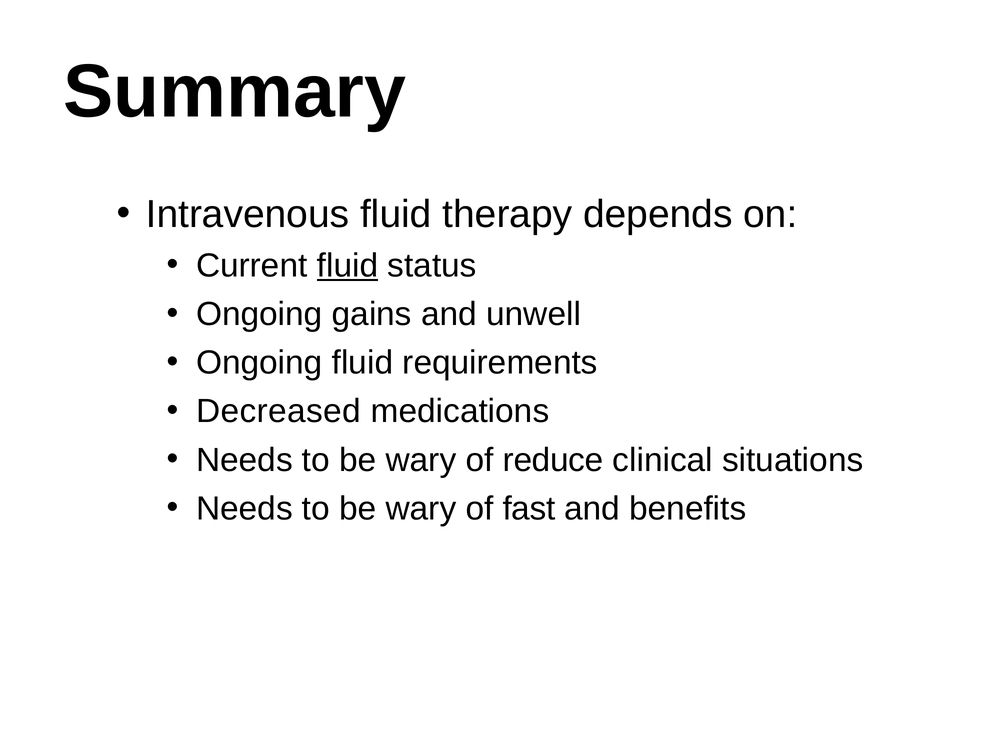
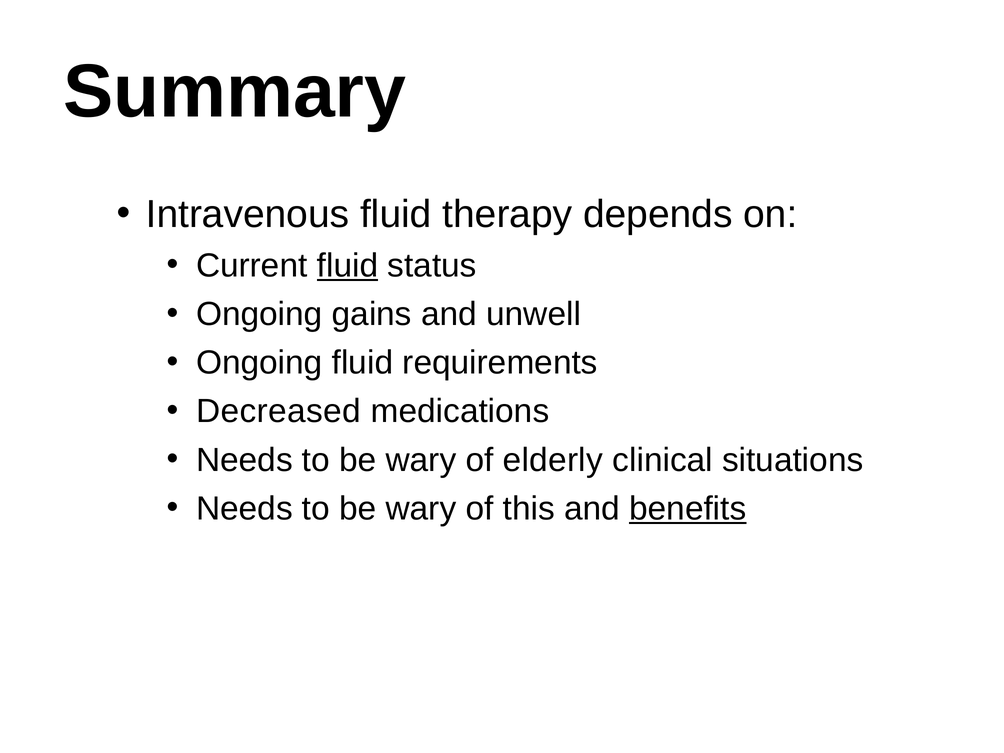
reduce: reduce -> elderly
fast: fast -> this
benefits underline: none -> present
